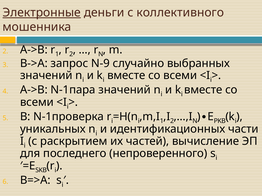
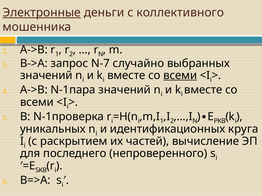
N-9: N-9 -> N-7
всеми at (180, 76) underline: none -> present
части: части -> круга
